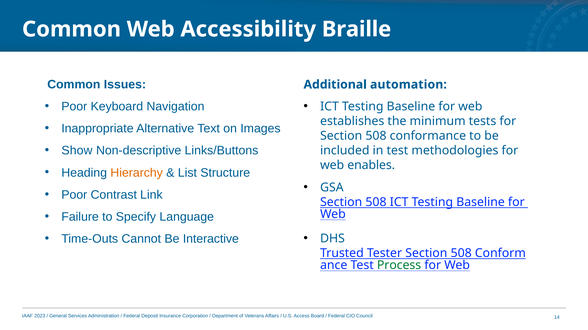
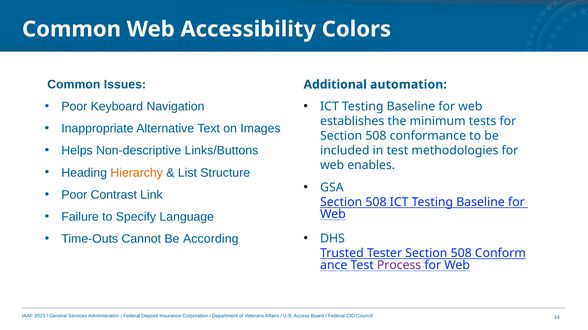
Braille: Braille -> Colors
Show: Show -> Helps
Interactive: Interactive -> According
Process colour: green -> purple
